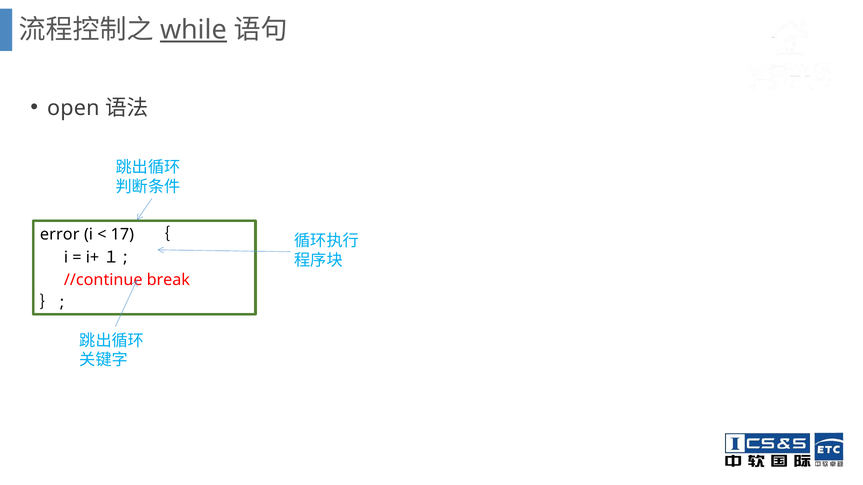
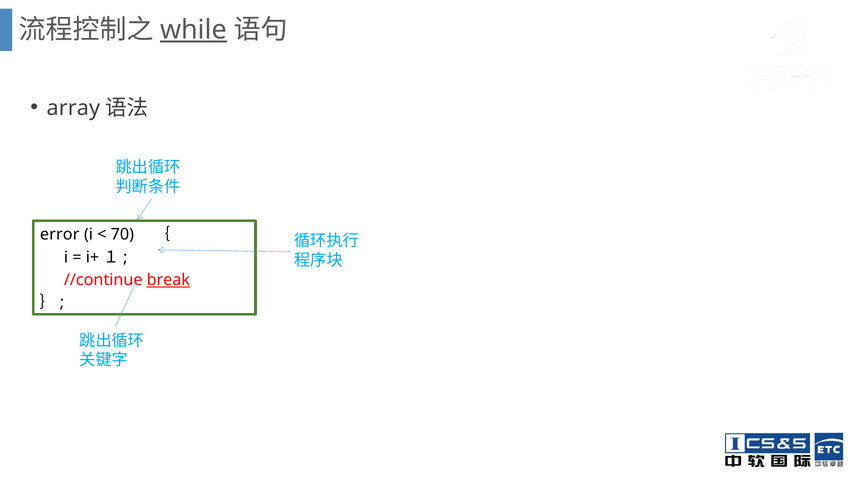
open: open -> array
17: 17 -> 70
break underline: none -> present
